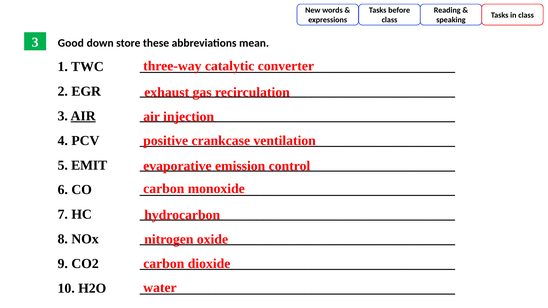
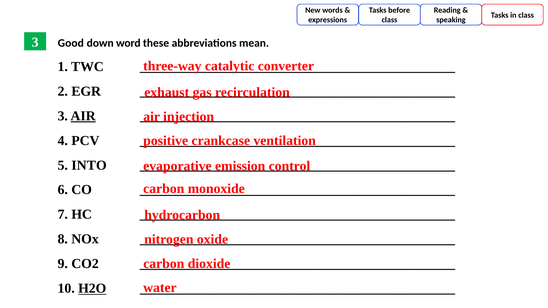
store: store -> word
EMIT: EMIT -> INTO
H2O underline: none -> present
